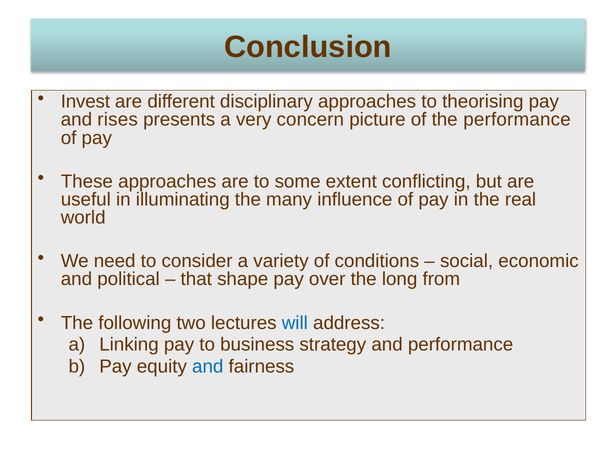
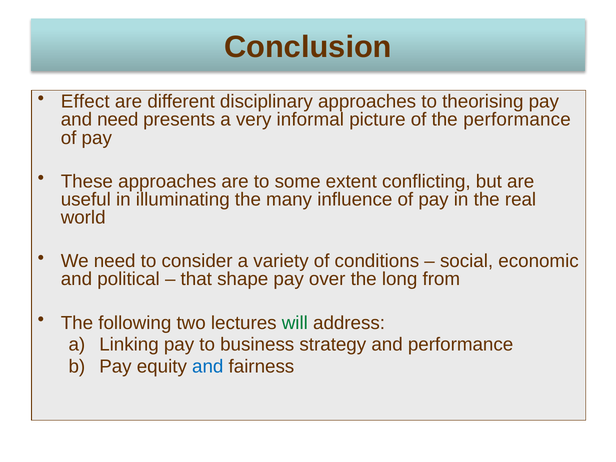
Invest: Invest -> Effect
and rises: rises -> need
concern: concern -> informal
will colour: blue -> green
